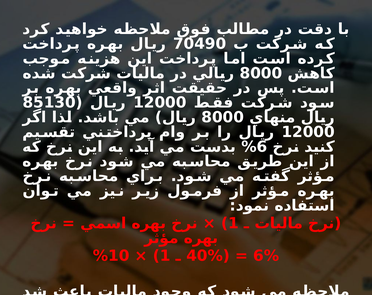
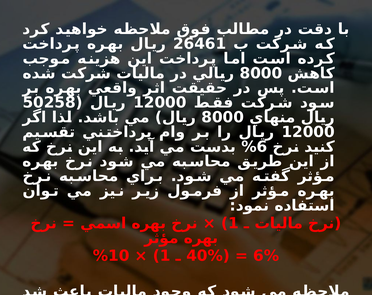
70490: 70490 -> 26461
85130: 85130 -> 50258
